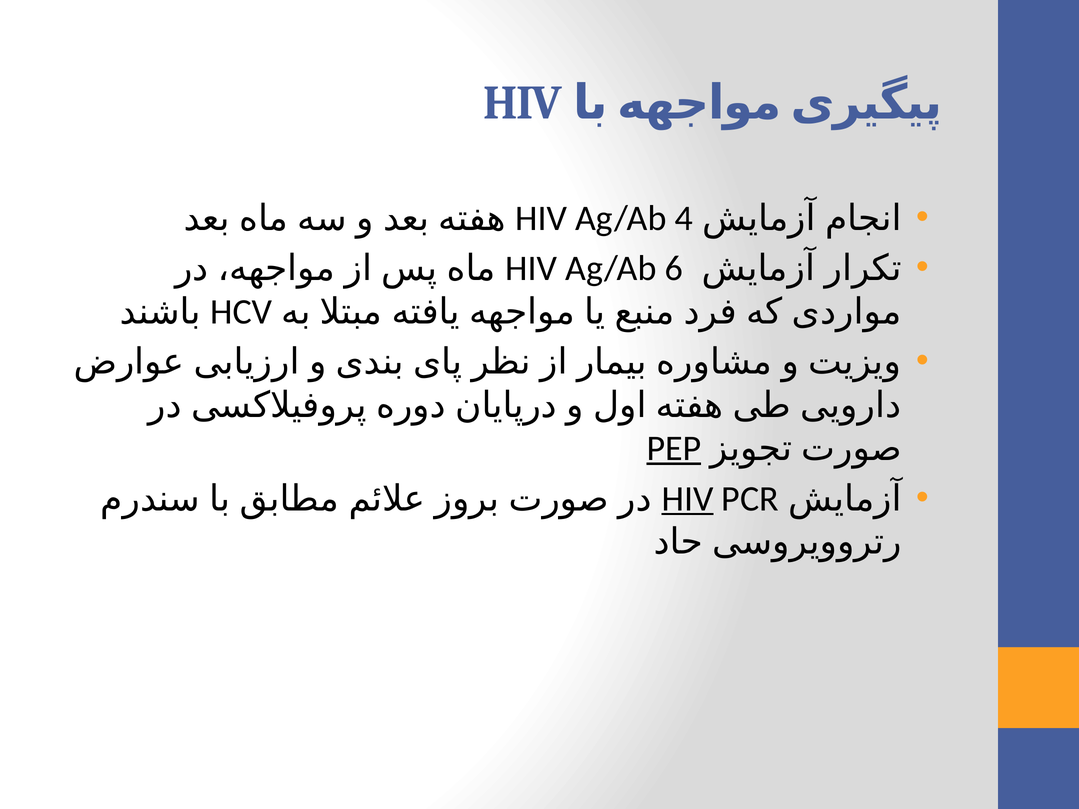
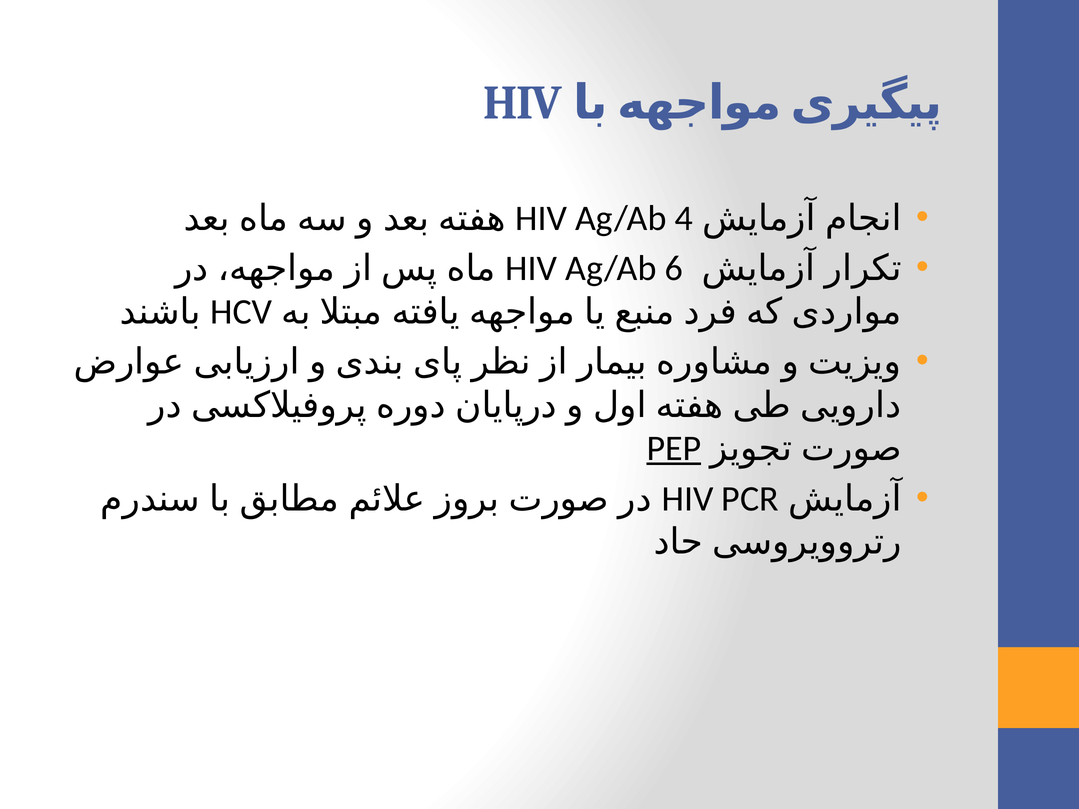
HIV at (688, 499) underline: present -> none
